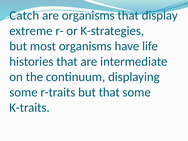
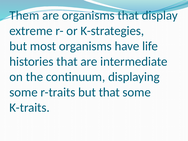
Catch: Catch -> Them
